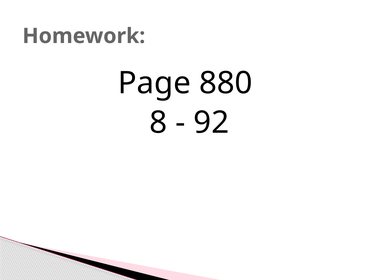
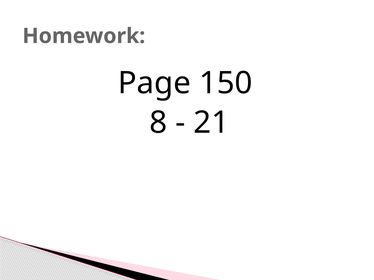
880: 880 -> 150
92: 92 -> 21
